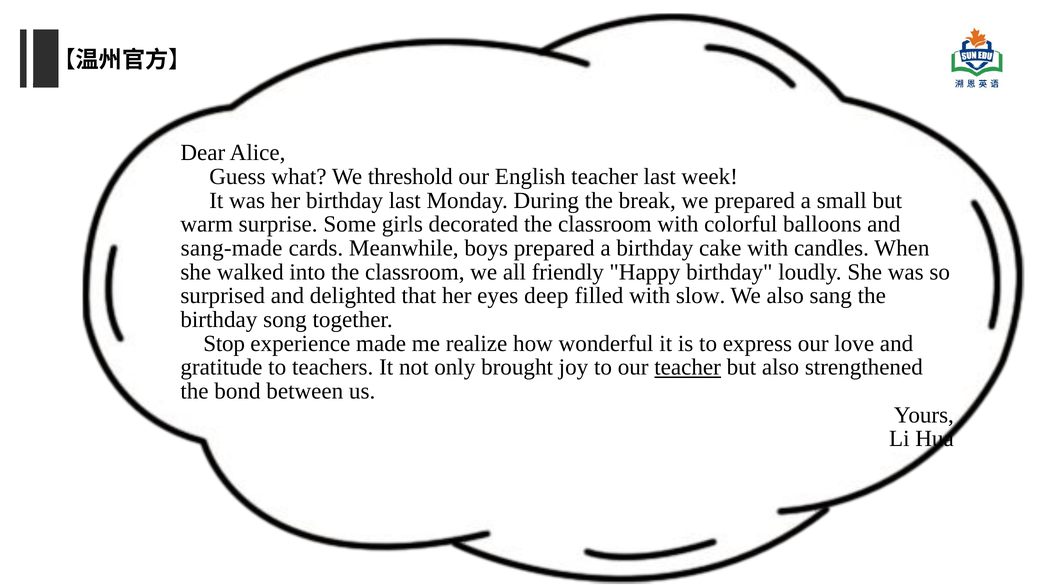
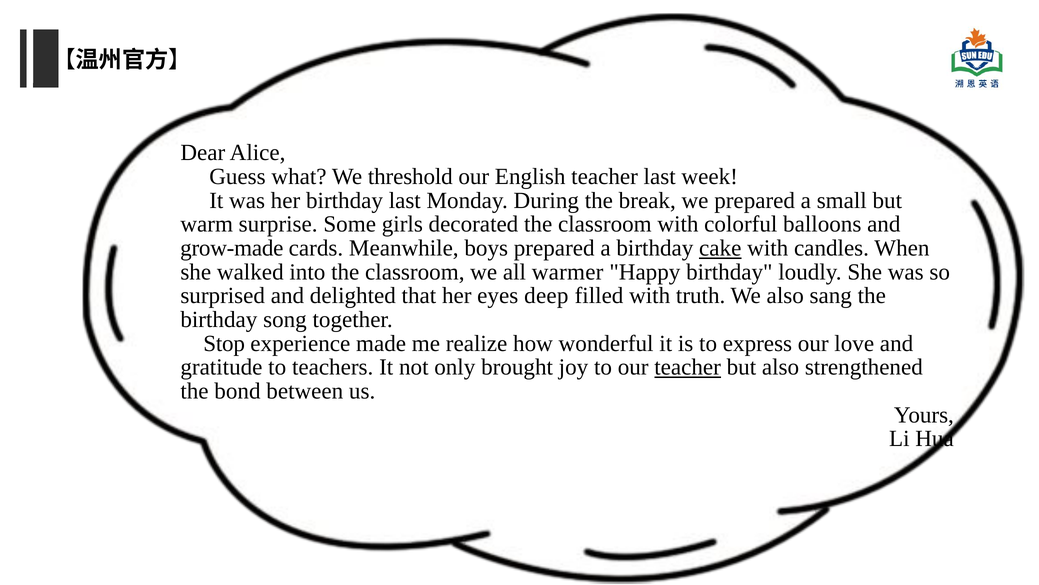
sang-made: sang-made -> grow-made
cake underline: none -> present
friendly: friendly -> warmer
slow: slow -> truth
